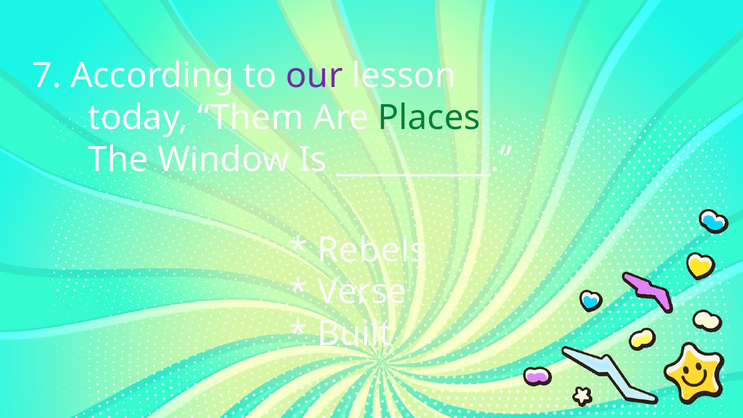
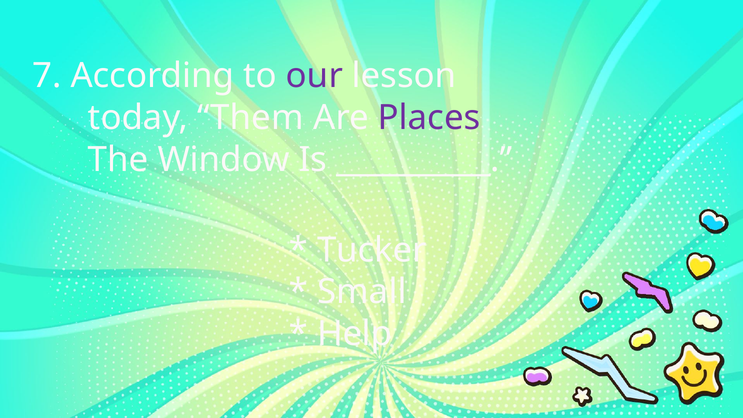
Places colour: green -> purple
Rebels: Rebels -> Tucker
Verse: Verse -> Small
Built: Built -> Help
